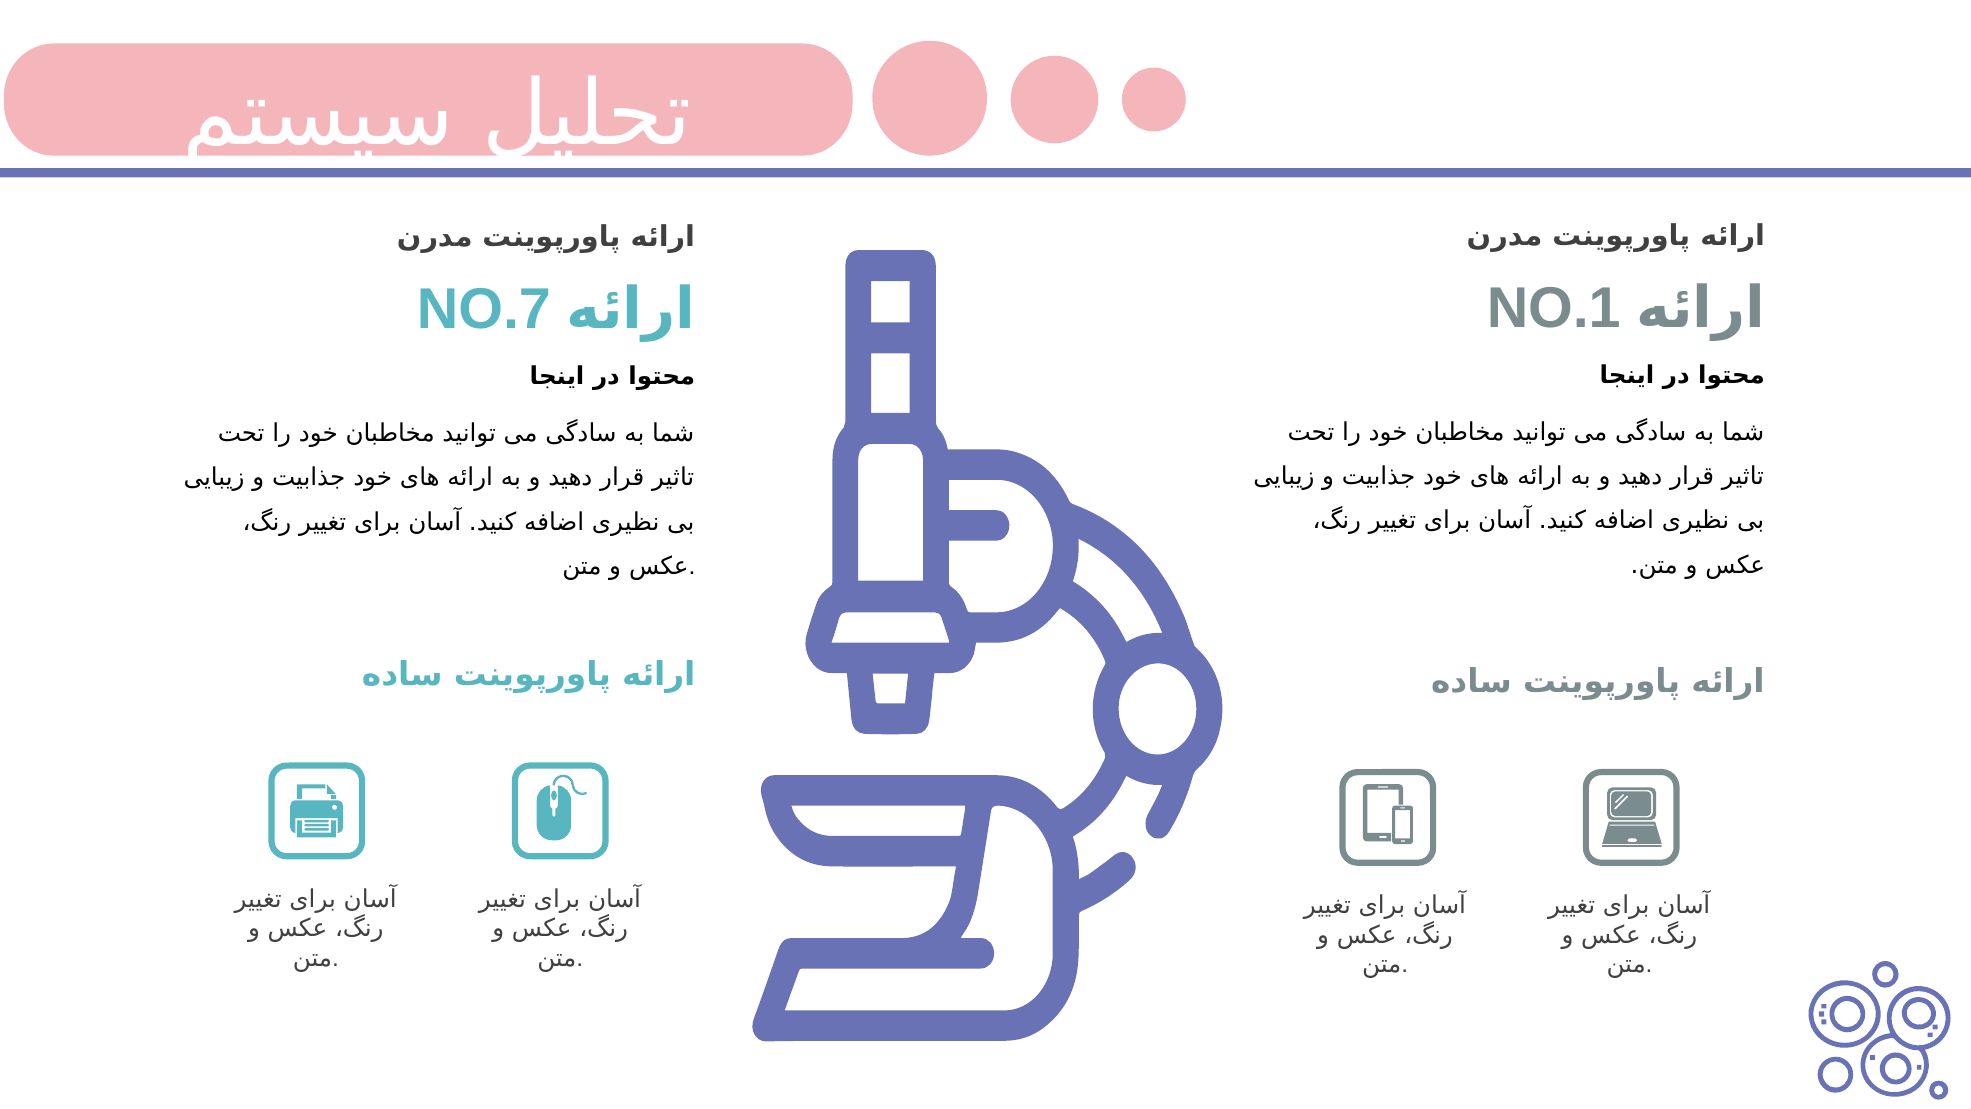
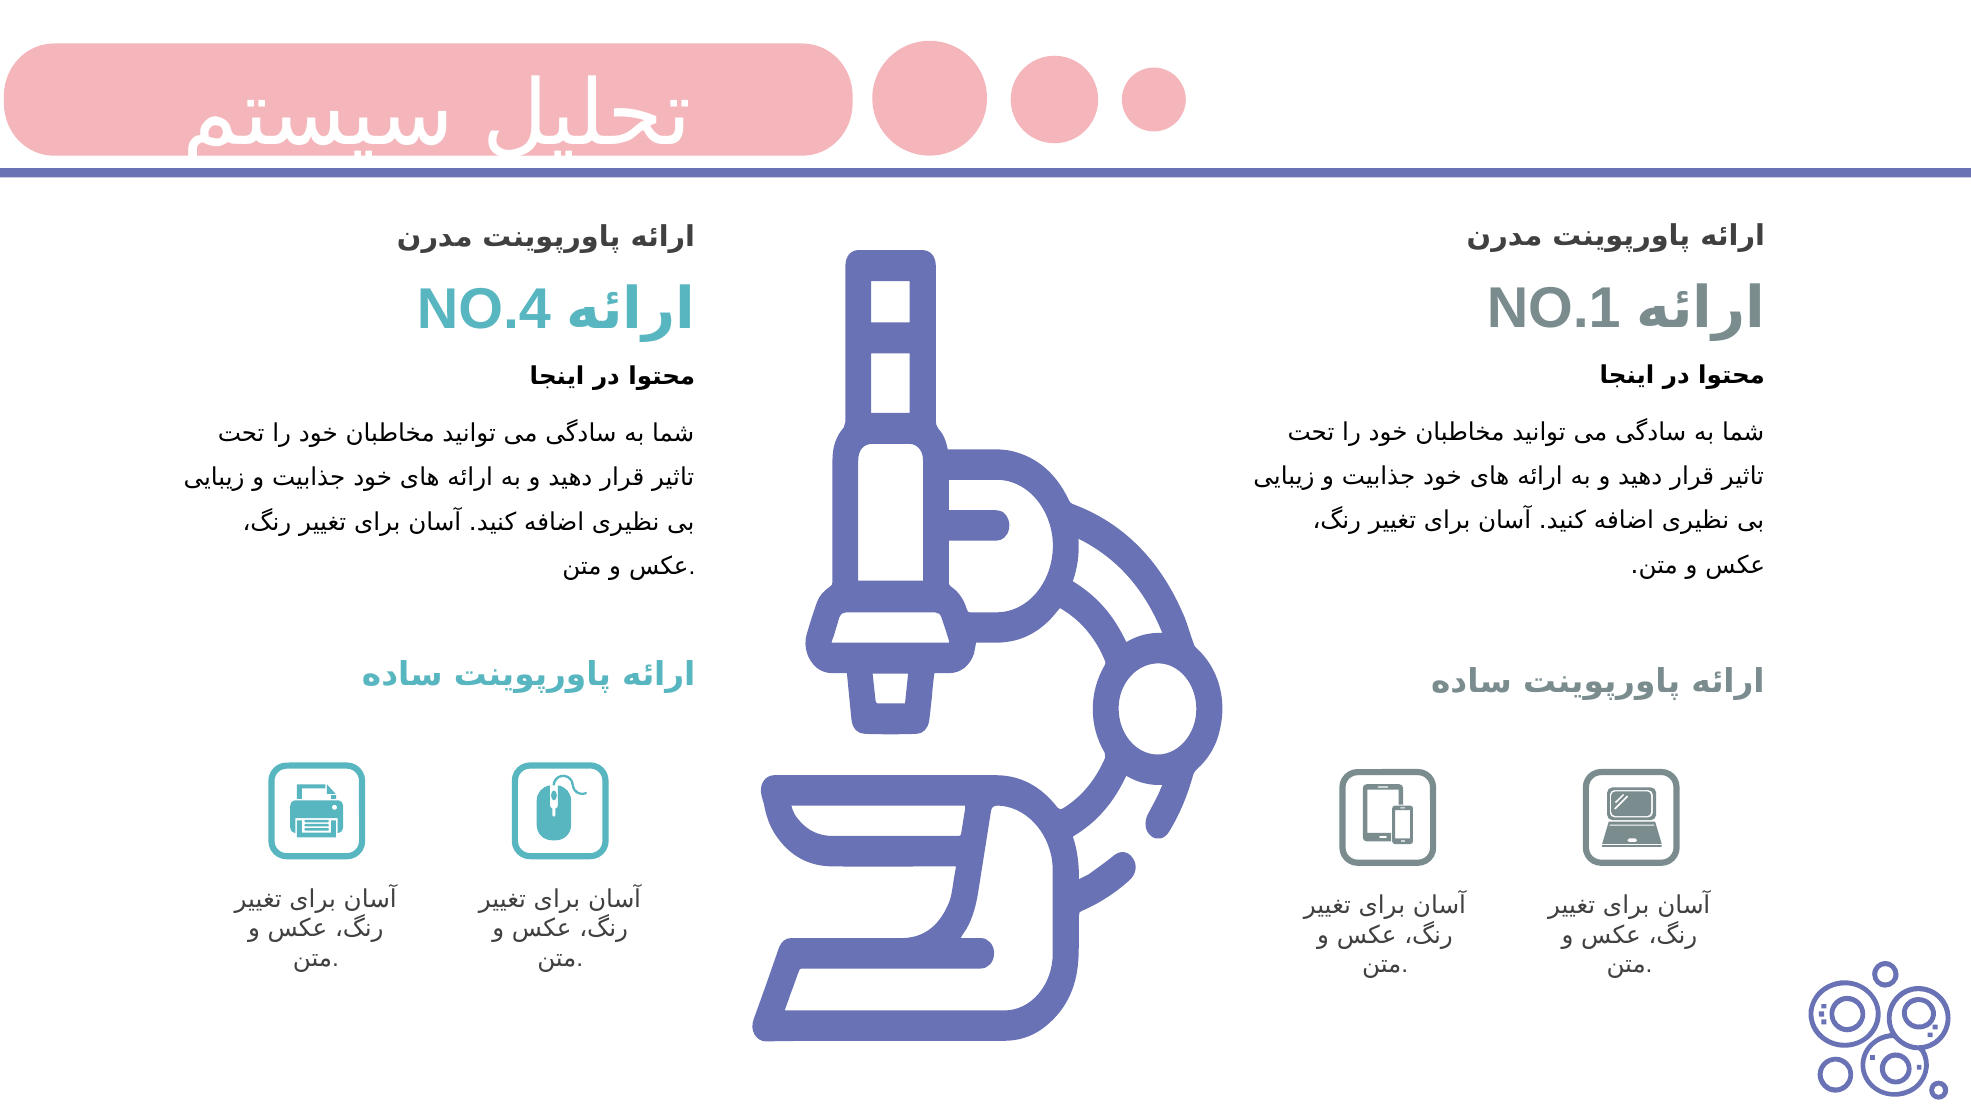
NO.7: NO.7 -> NO.4
